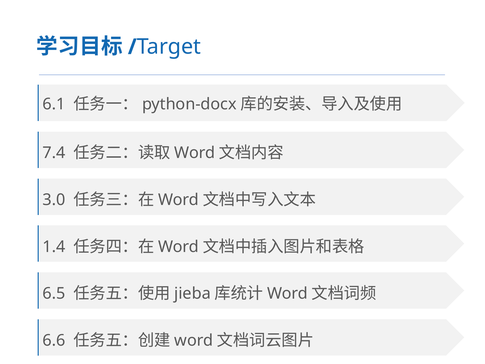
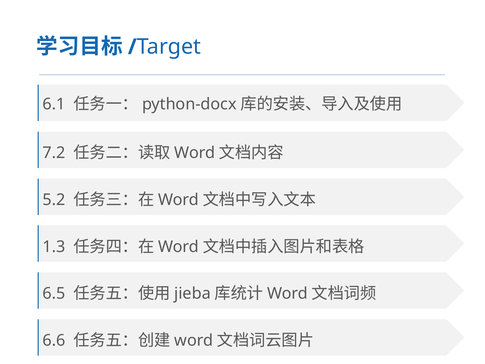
7.4: 7.4 -> 7.2
3.0: 3.0 -> 5.2
1.4: 1.4 -> 1.3
